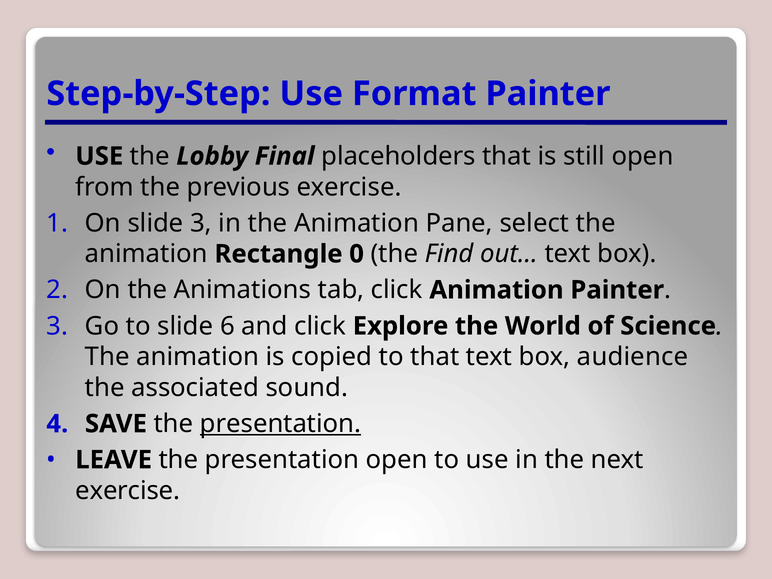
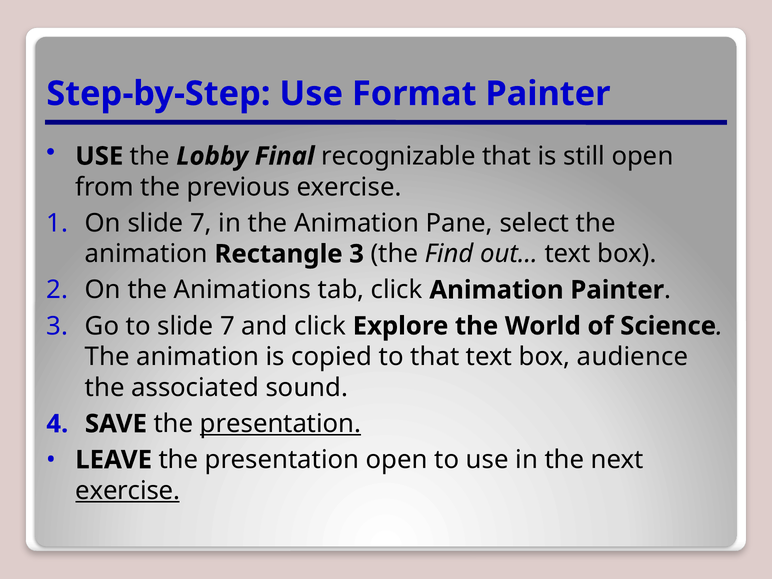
placeholders: placeholders -> recognizable
On slide 3: 3 -> 7
Rectangle 0: 0 -> 3
to slide 6: 6 -> 7
exercise at (128, 491) underline: none -> present
